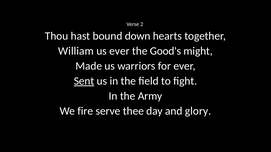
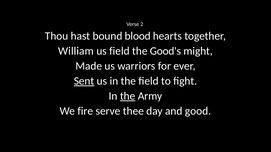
down: down -> blood
us ever: ever -> field
the at (128, 96) underline: none -> present
glory: glory -> good
